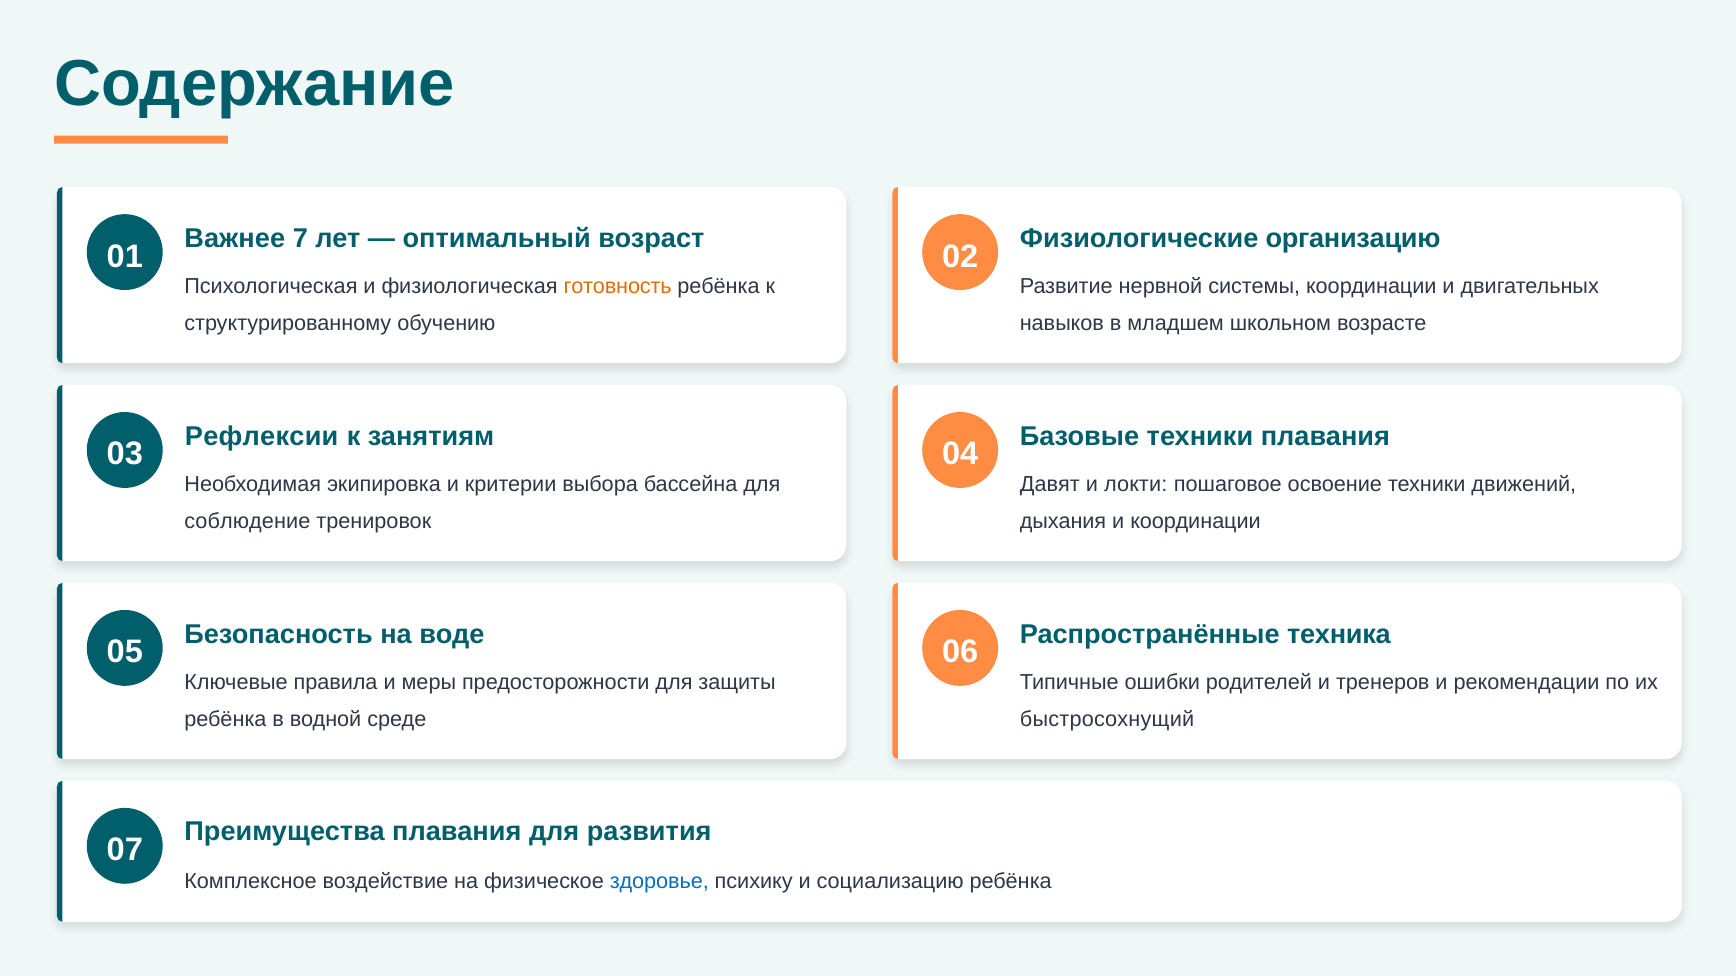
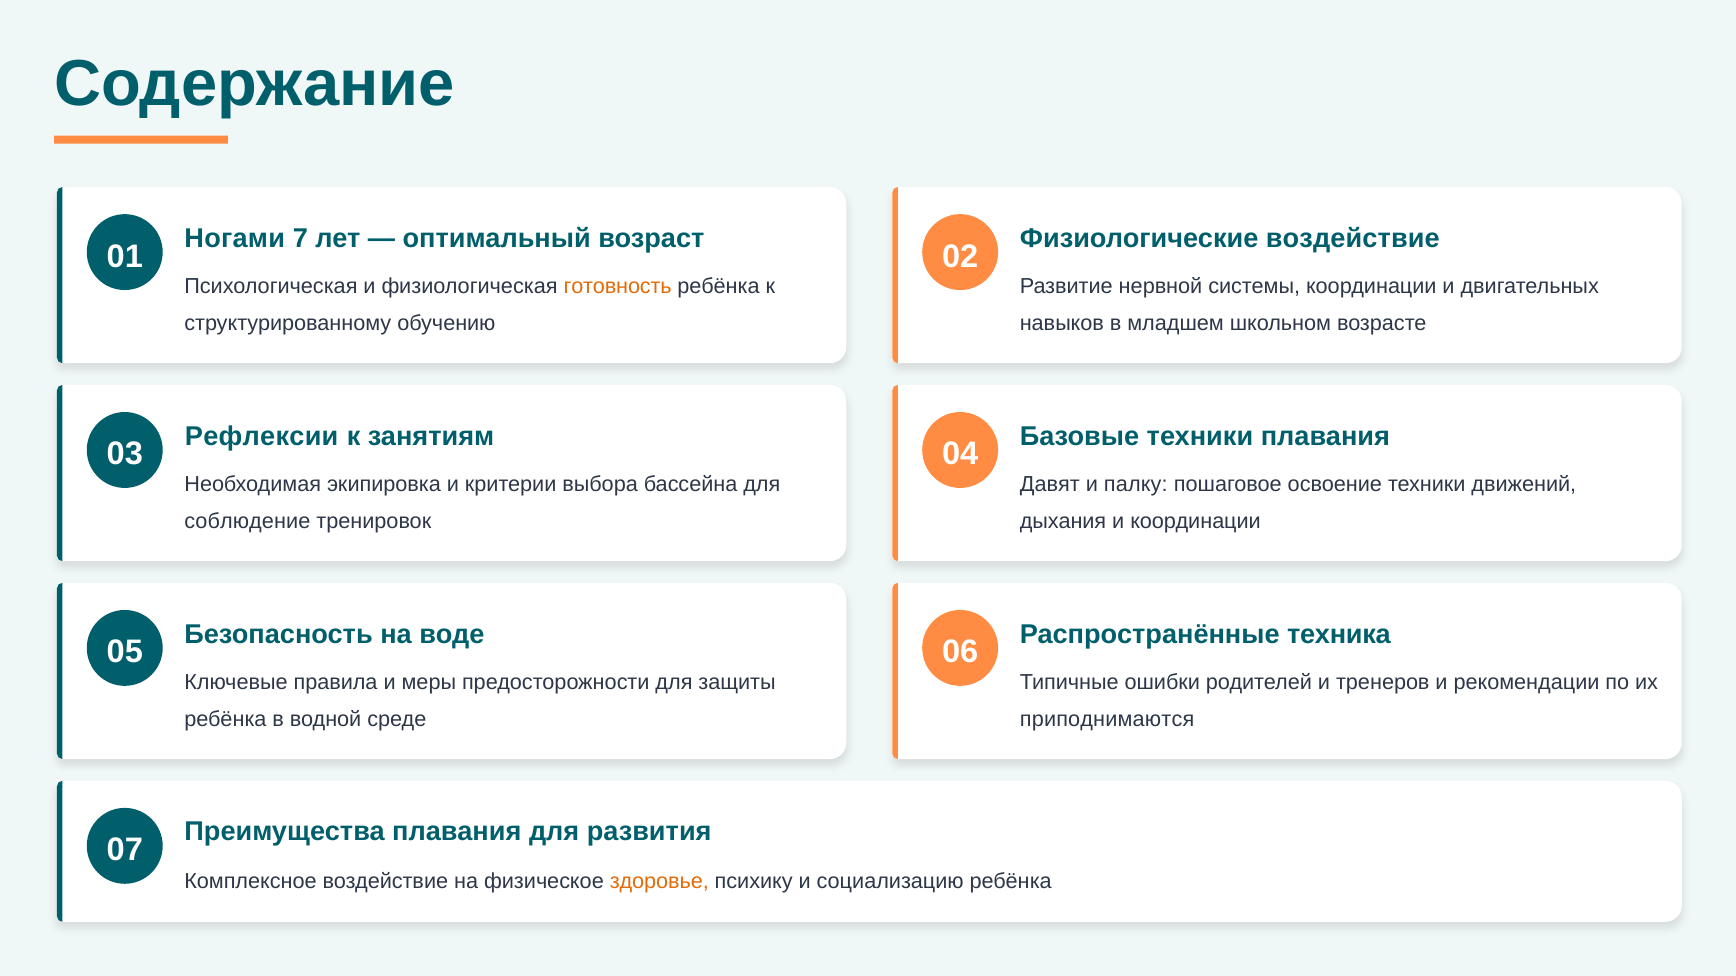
Важнее: Важнее -> Ногами
Физиологические организацию: организацию -> воздействие
локти: локти -> палку
быстросохнущий: быстросохнущий -> приподнимаются
здоровье colour: blue -> orange
